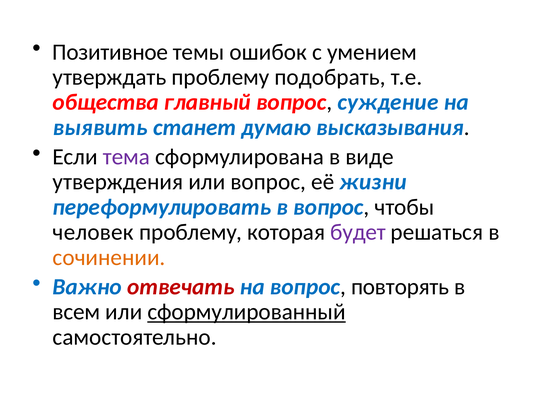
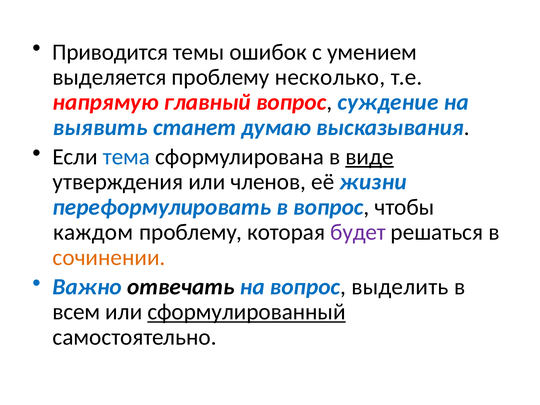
Позитивное: Позитивное -> Приводится
утверждать: утверждать -> выделяется
подобрать: подобрать -> несколько
общества: общества -> напрямую
тема colour: purple -> blue
виде underline: none -> present
или вопрос: вопрос -> членов
человек: человек -> каждом
отвечать colour: red -> black
повторять: повторять -> выделить
